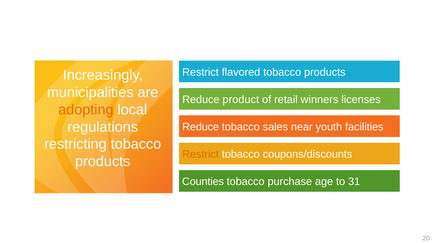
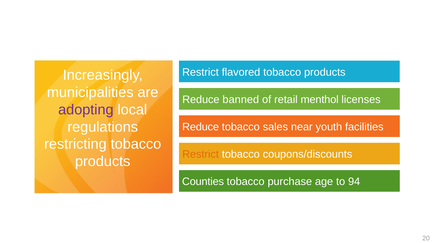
product: product -> banned
winners: winners -> menthol
adopting colour: orange -> purple
31: 31 -> 94
